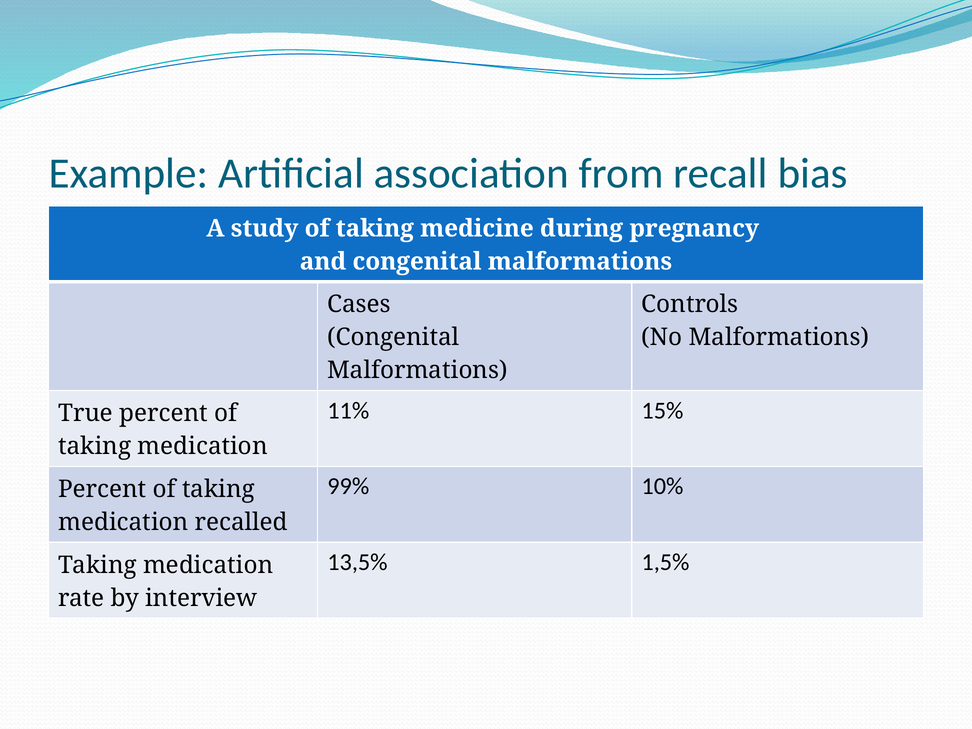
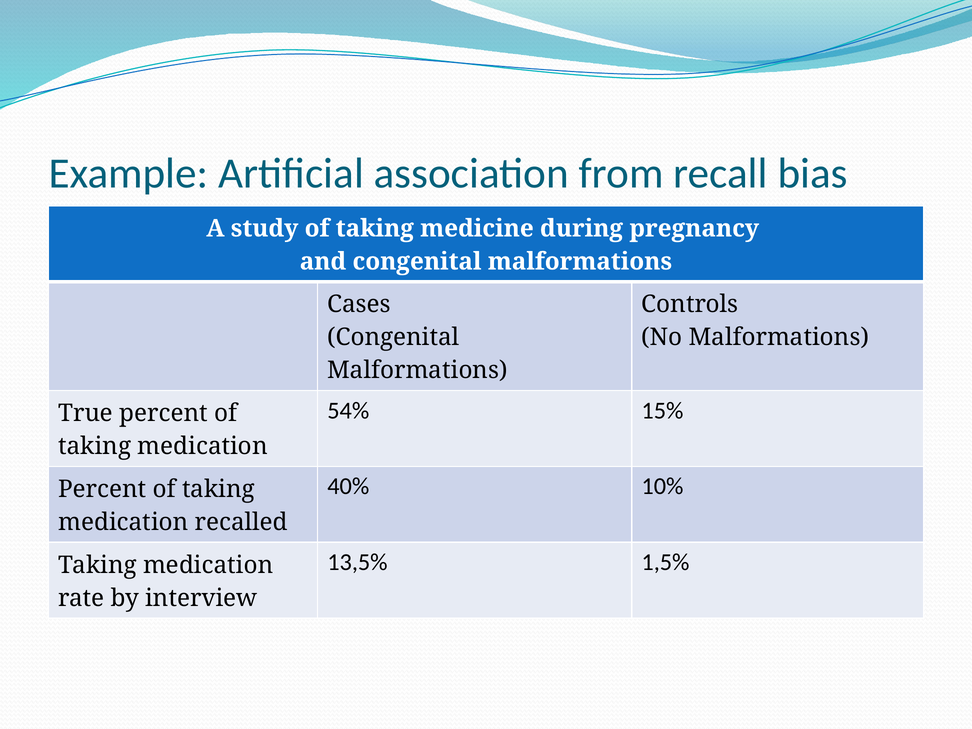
11%: 11% -> 54%
99%: 99% -> 40%
